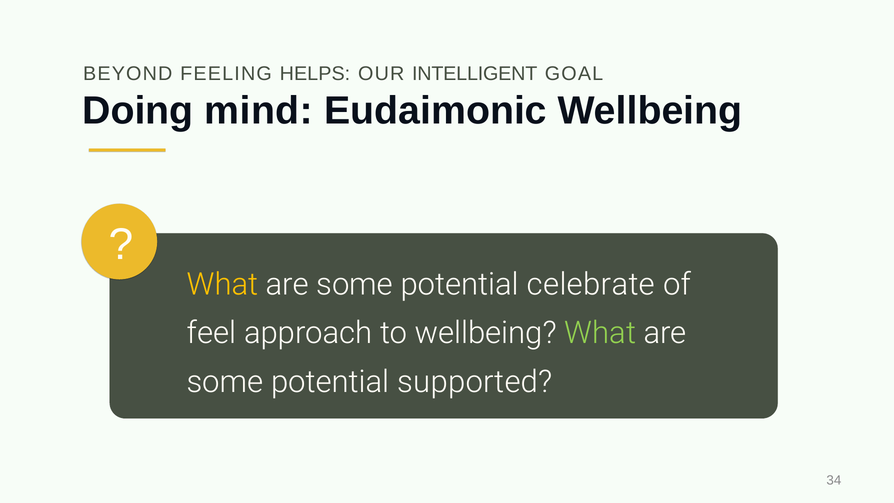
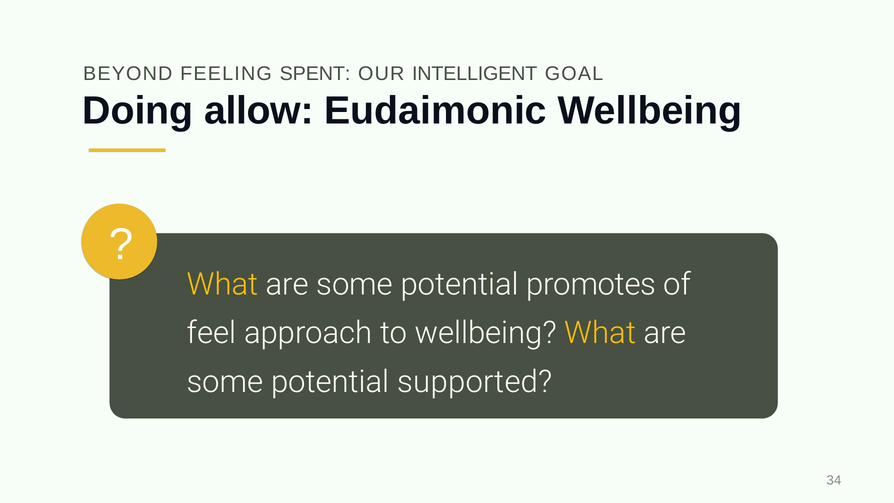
HELPS: HELPS -> SPENT
mind: mind -> allow
celebrate: celebrate -> promotes
What at (600, 333) colour: light green -> yellow
